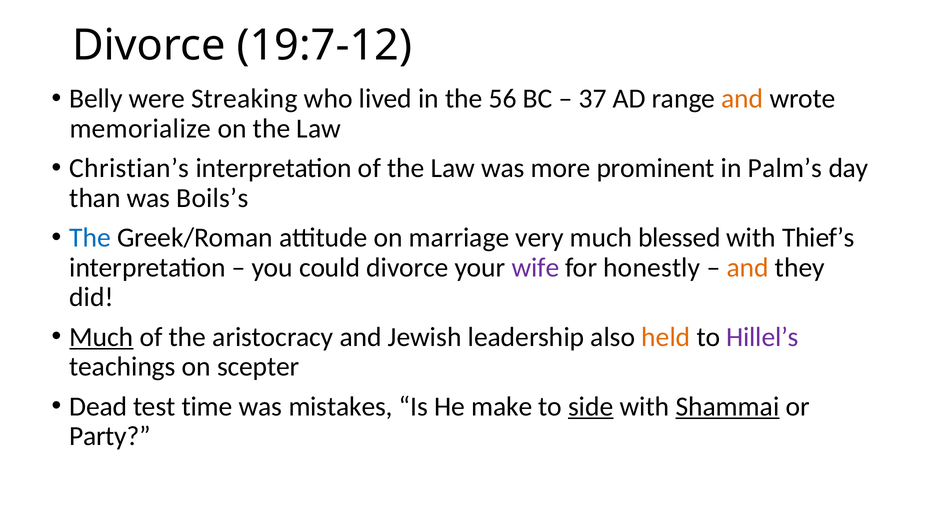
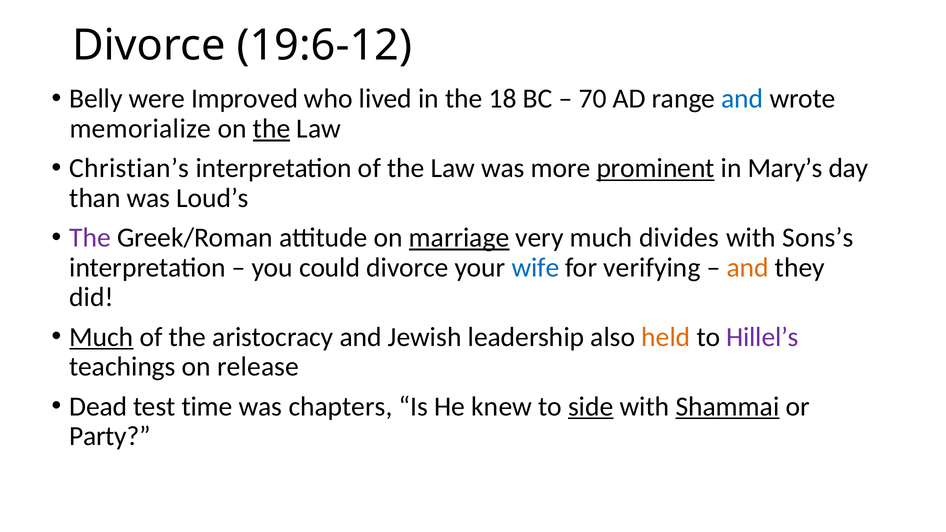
19:7-12: 19:7-12 -> 19:6-12
Streaking: Streaking -> Improved
56: 56 -> 18
37: 37 -> 70
and at (742, 99) colour: orange -> blue
the at (272, 129) underline: none -> present
prominent underline: none -> present
Palm’s: Palm’s -> Mary’s
Boils’s: Boils’s -> Loud’s
The at (90, 238) colour: blue -> purple
marriage underline: none -> present
blessed: blessed -> divides
Thief’s: Thief’s -> Sons’s
wife colour: purple -> blue
honestly: honestly -> verifying
scepter: scepter -> release
mistakes: mistakes -> chapters
make: make -> knew
